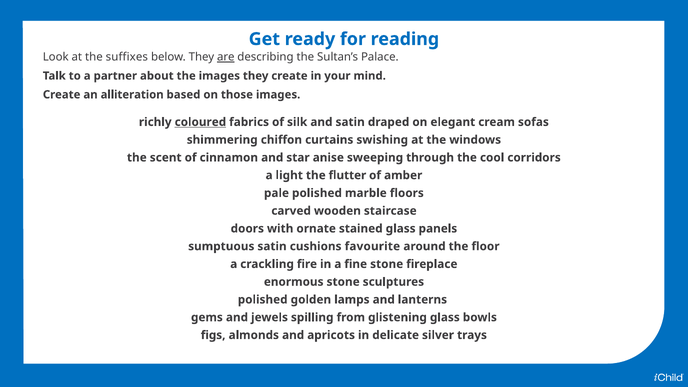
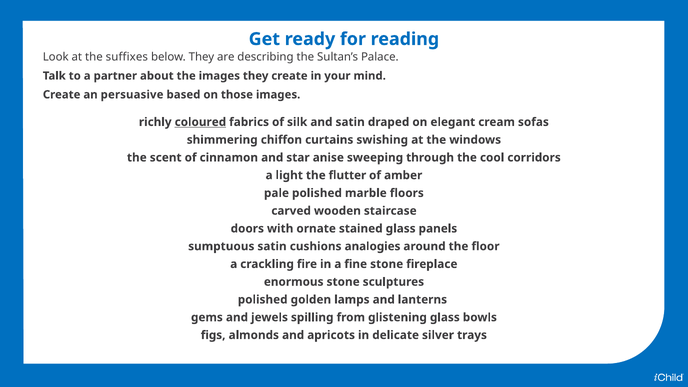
are underline: present -> none
alliteration: alliteration -> persuasive
favourite: favourite -> analogies
